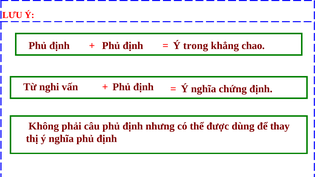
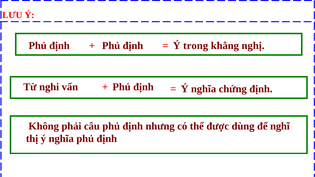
chao: chao -> nghị
thay: thay -> nghĩ
